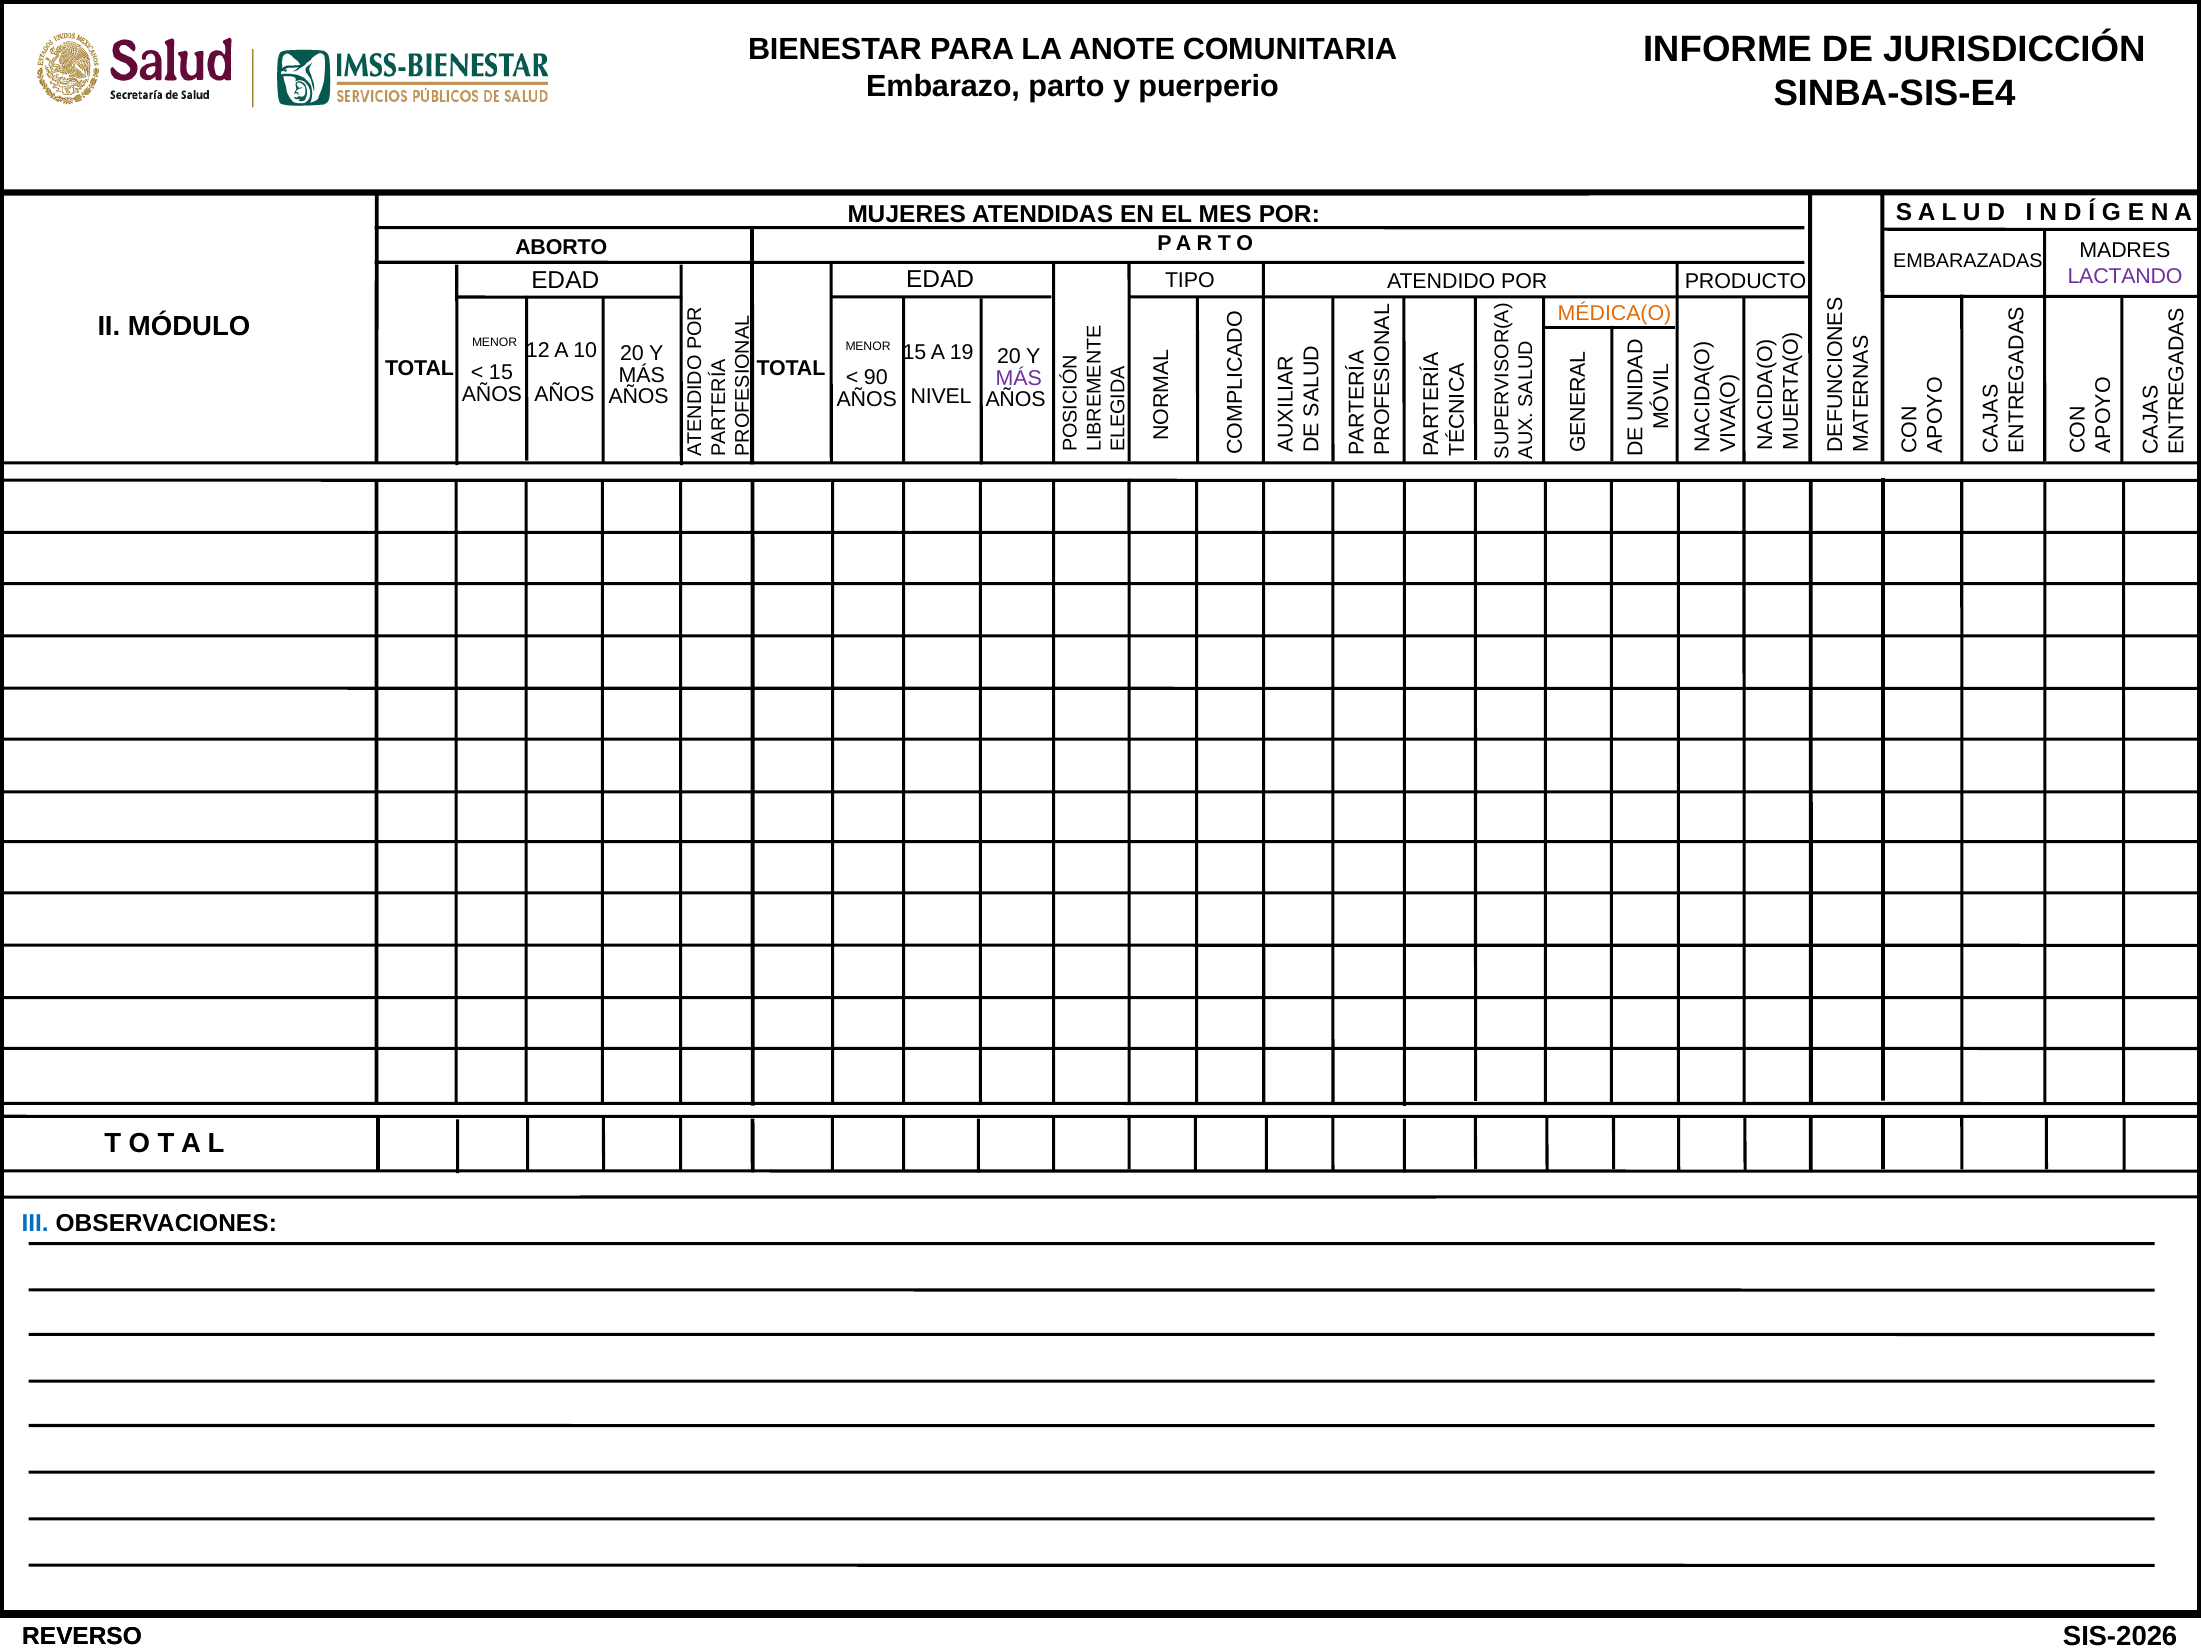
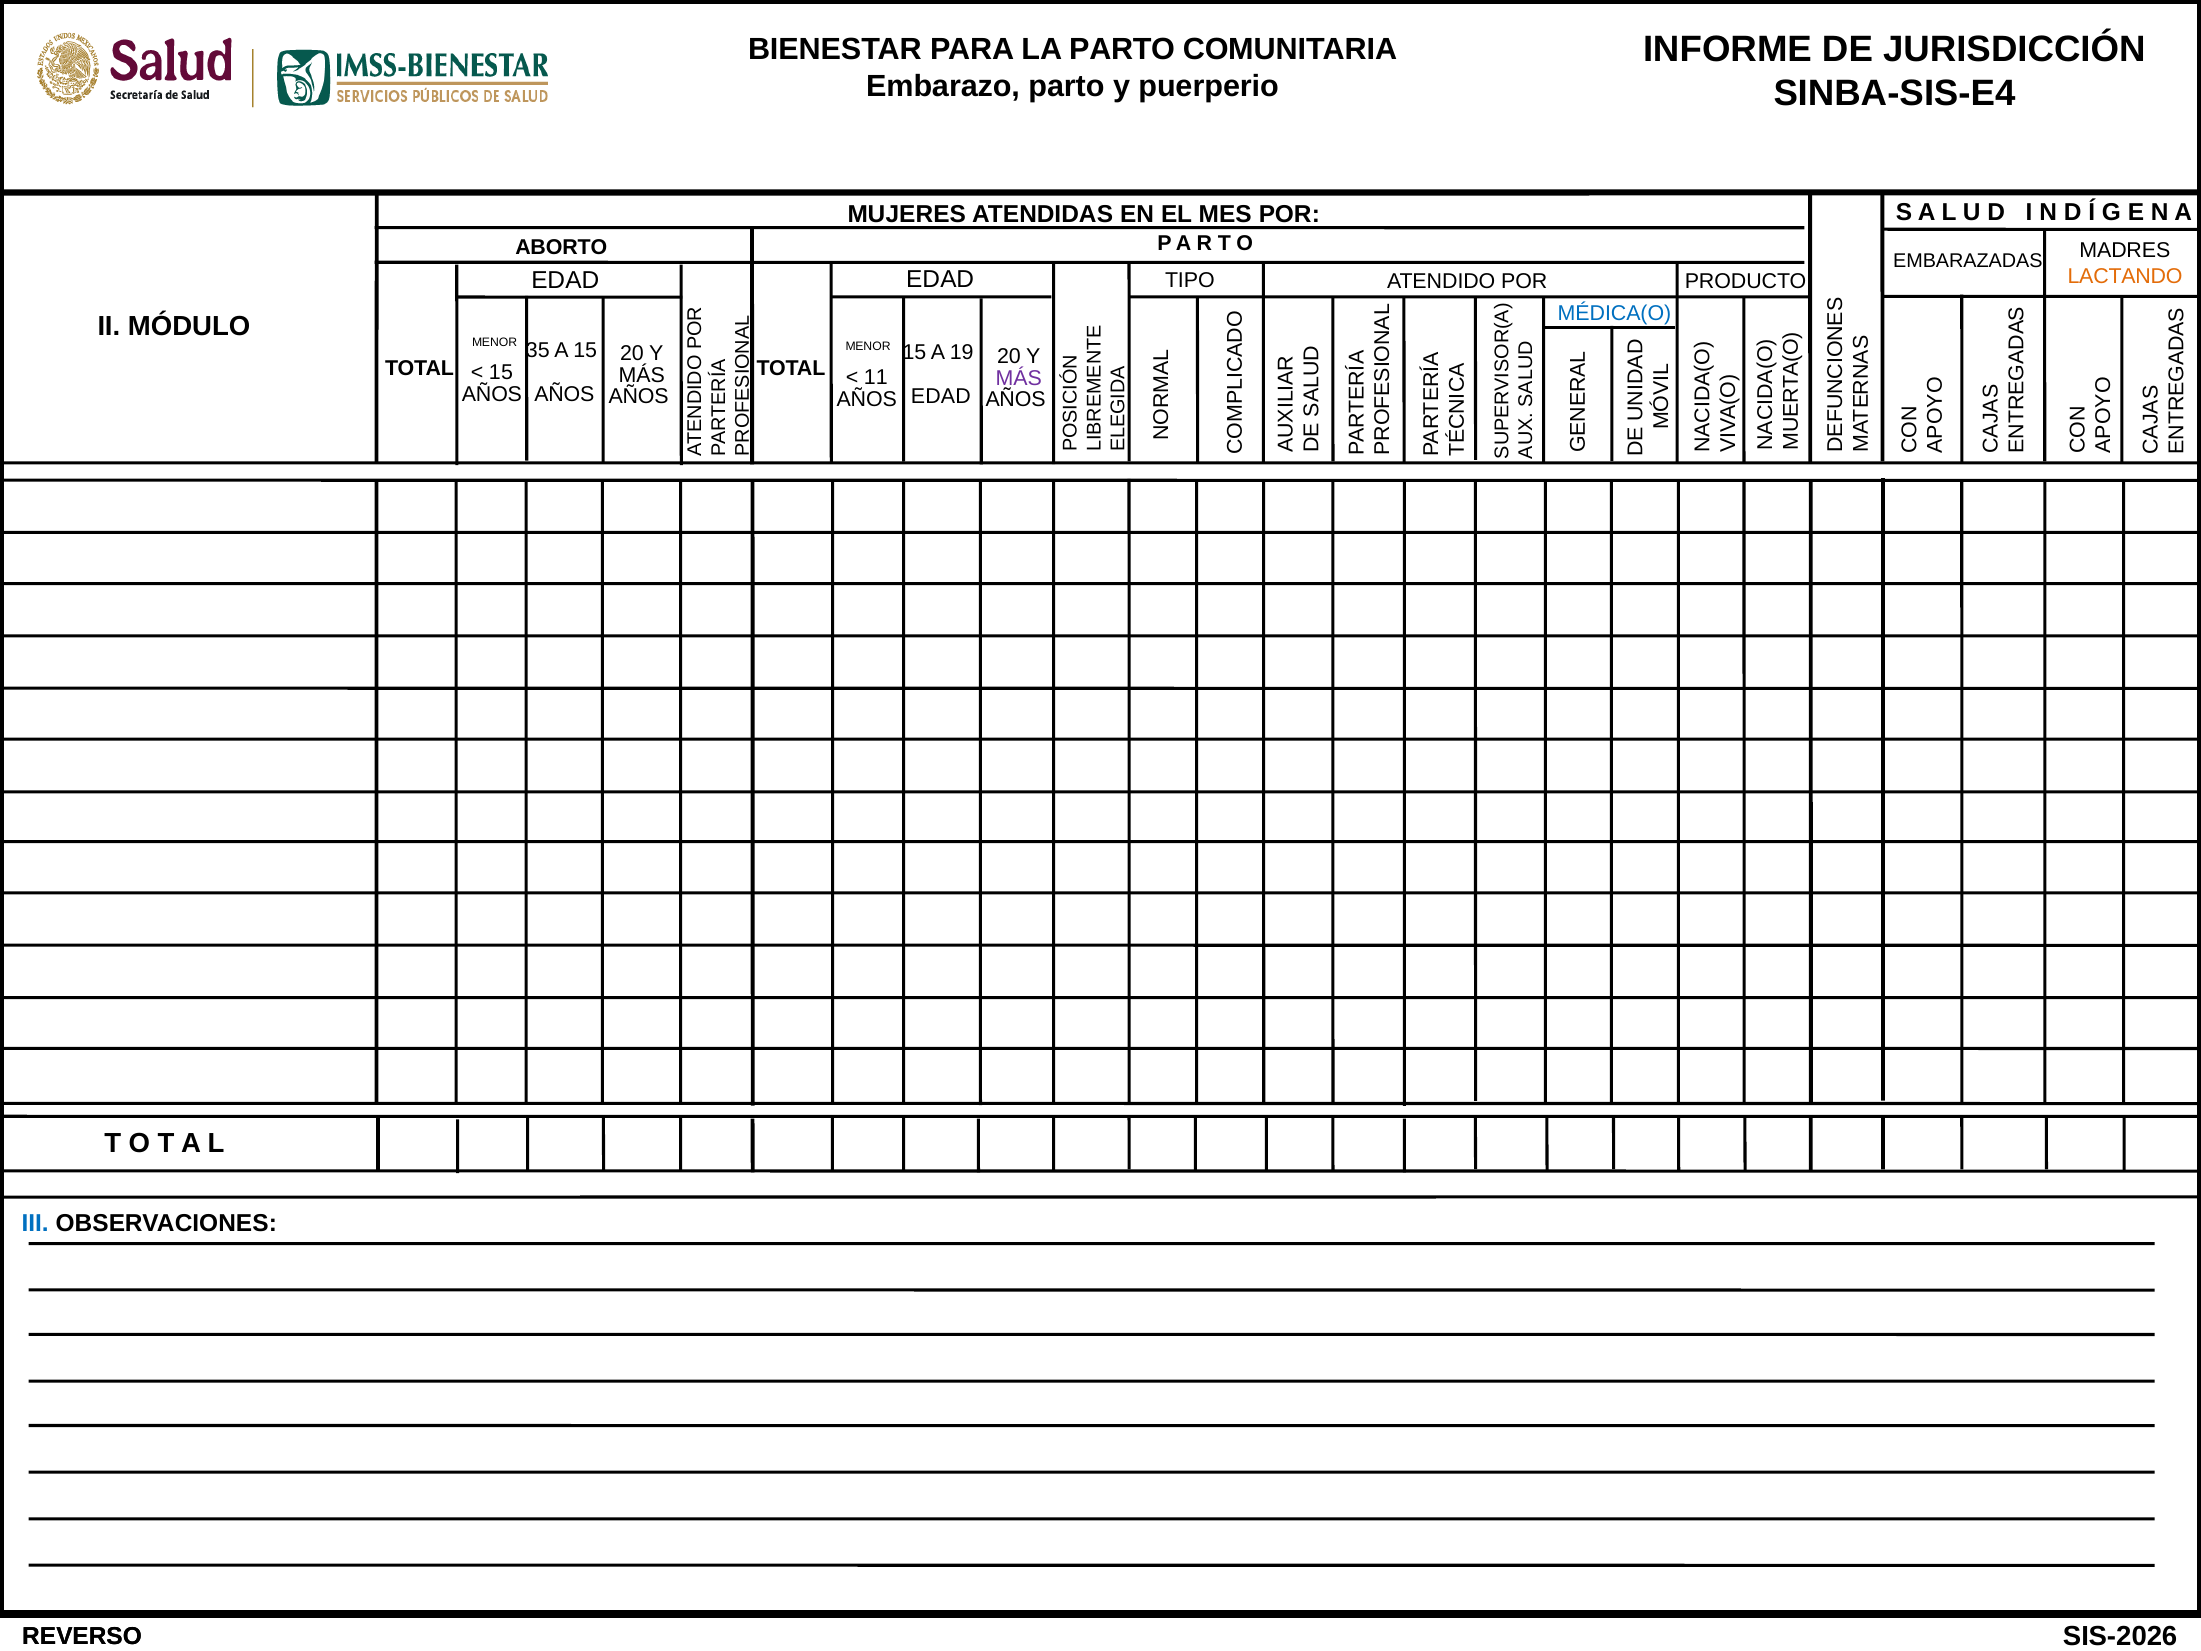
ANOTE at (1122, 50): ANOTE -> PARTO
LACTANDO colour: purple -> orange
MÉDICA(O colour: orange -> blue
12: 12 -> 35
A 10: 10 -> 15
90: 90 -> 11
NIVEL at (941, 396): NIVEL -> EDAD
